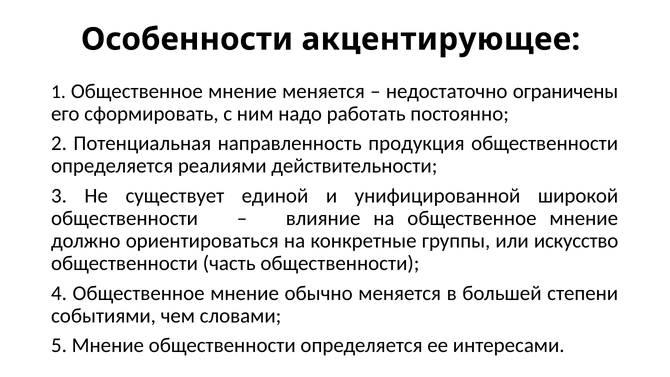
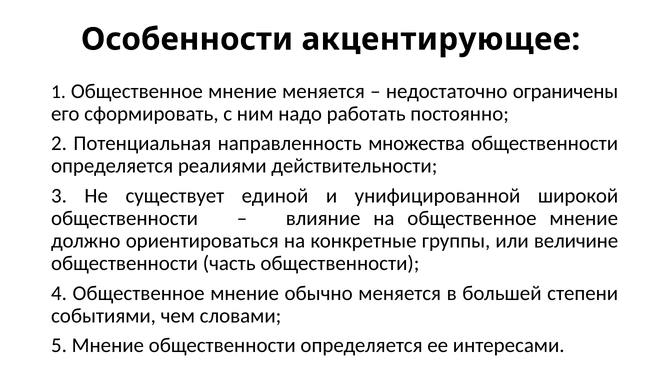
продукция: продукция -> множества
искусство: искусство -> величине
